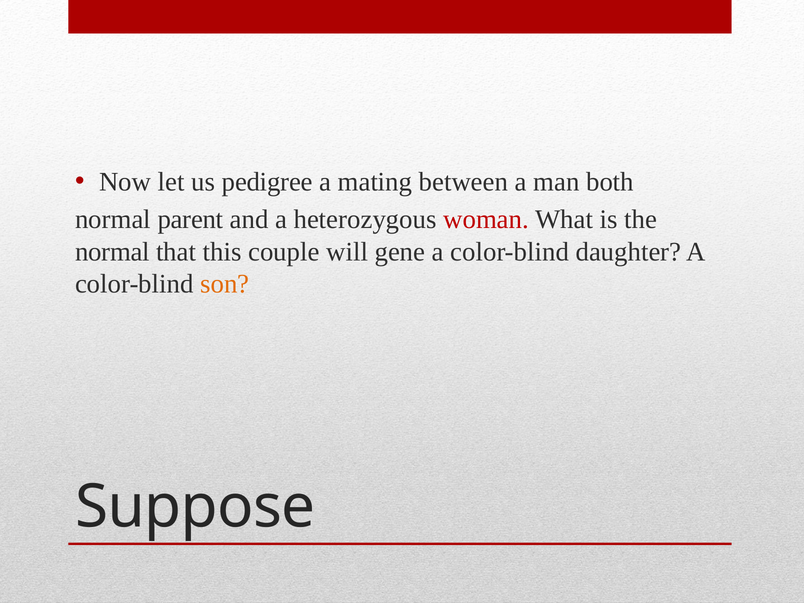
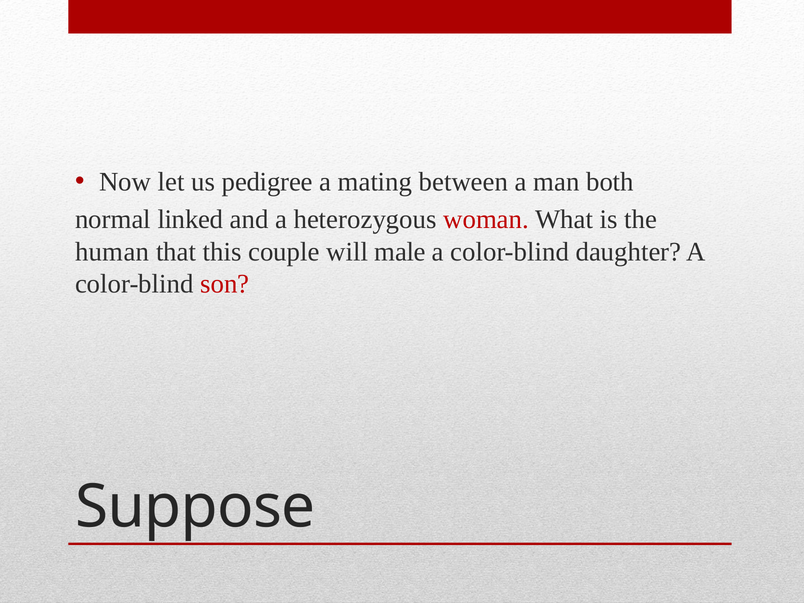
parent: parent -> linked
normal at (112, 252): normal -> human
gene: gene -> male
son colour: orange -> red
